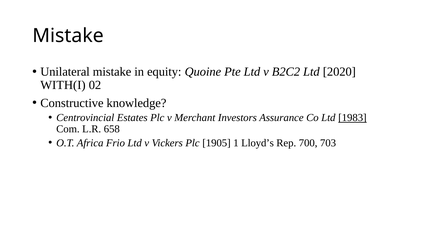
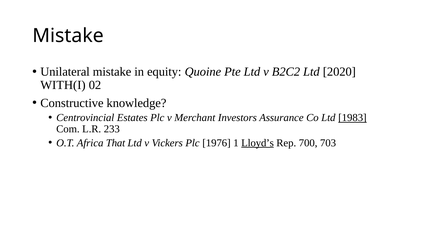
658: 658 -> 233
Frio: Frio -> That
1905: 1905 -> 1976
Lloyd’s underline: none -> present
